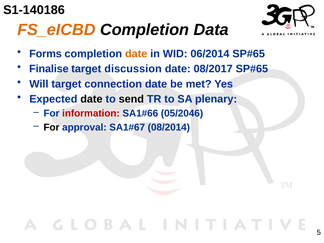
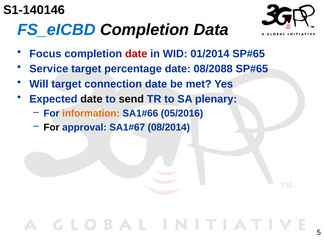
S1-140186: S1-140186 -> S1-140146
FS_eICBD colour: orange -> blue
Forms: Forms -> Focus
date at (136, 54) colour: orange -> red
06/2014: 06/2014 -> 01/2014
Finalise: Finalise -> Service
discussion: discussion -> percentage
08/2017: 08/2017 -> 08/2088
information colour: red -> orange
05/2046: 05/2046 -> 05/2016
